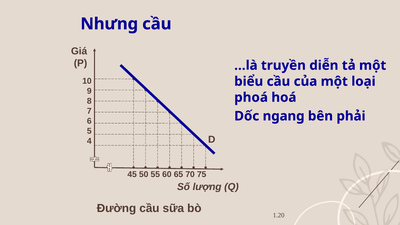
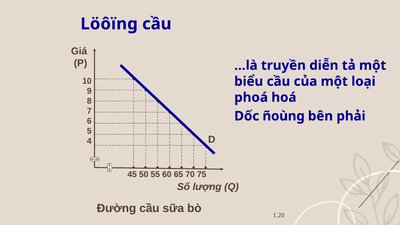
Nhưng: Nhưng -> Löôïng
ngang: ngang -> ñoùng
